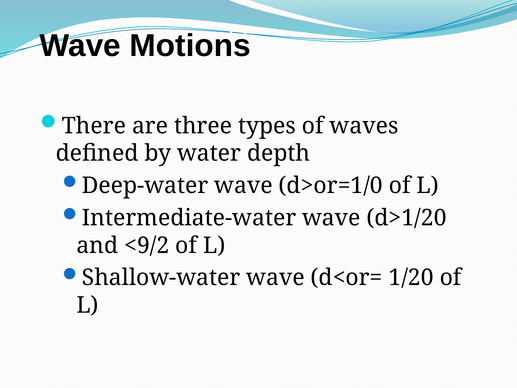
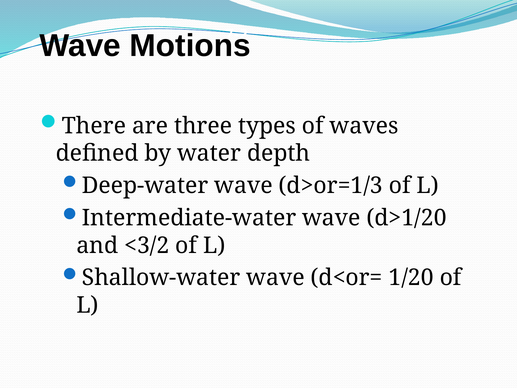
d>or=1/0: d>or=1/0 -> d>or=1/3
<9/2: <9/2 -> <3/2
